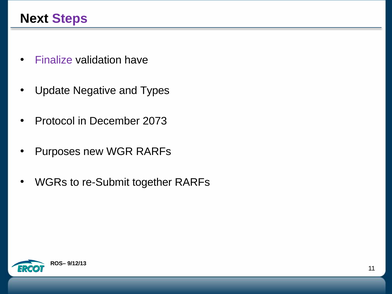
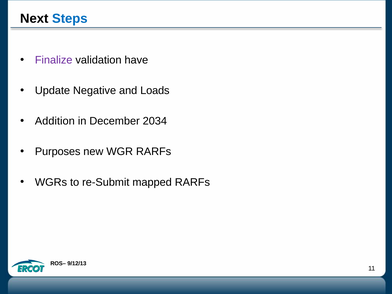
Steps colour: purple -> blue
Types: Types -> Loads
Protocol: Protocol -> Addition
2073: 2073 -> 2034
together: together -> mapped
